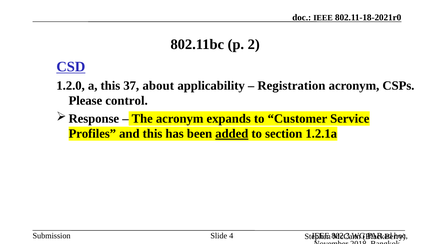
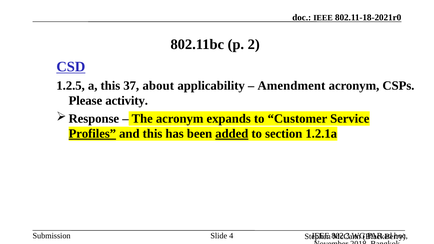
1.2.0: 1.2.0 -> 1.2.5
Registration: Registration -> Amendment
control: control -> activity
Profiles underline: none -> present
